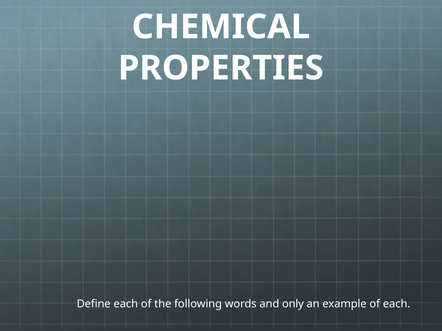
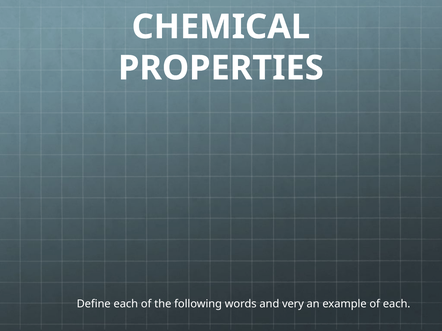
only: only -> very
